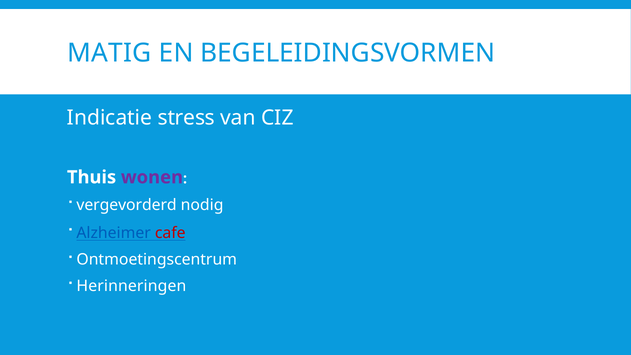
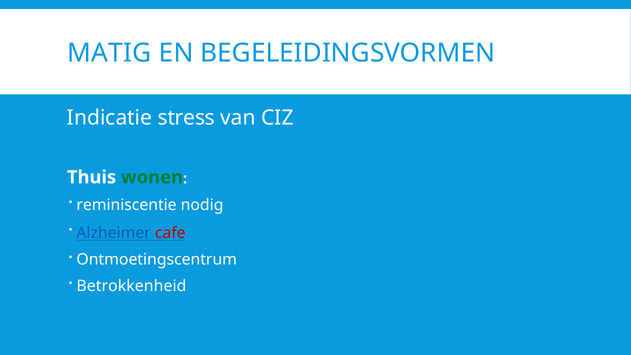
wonen colour: purple -> green
vergevorderd: vergevorderd -> reminiscentie
Herinneringen: Herinneringen -> Betrokkenheid
